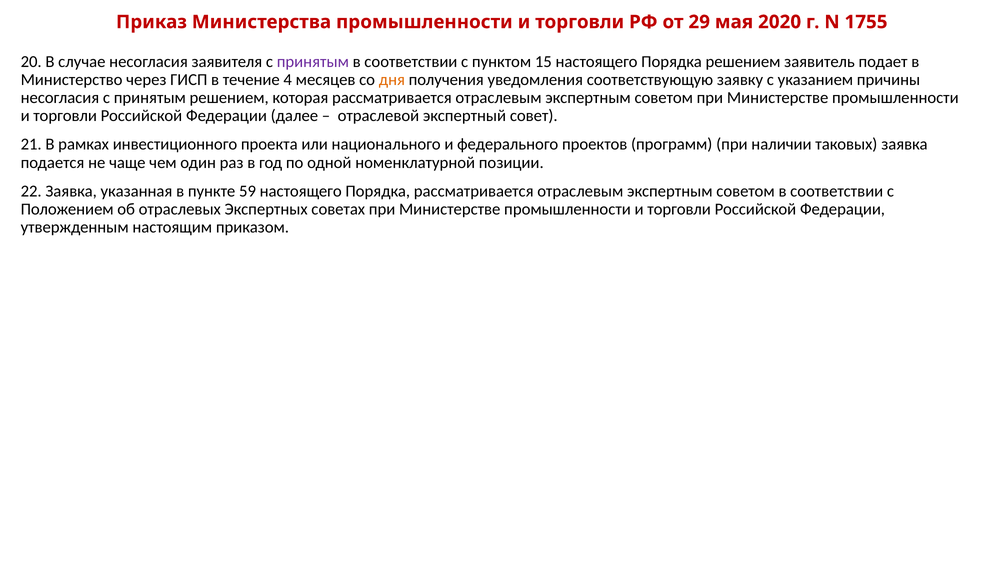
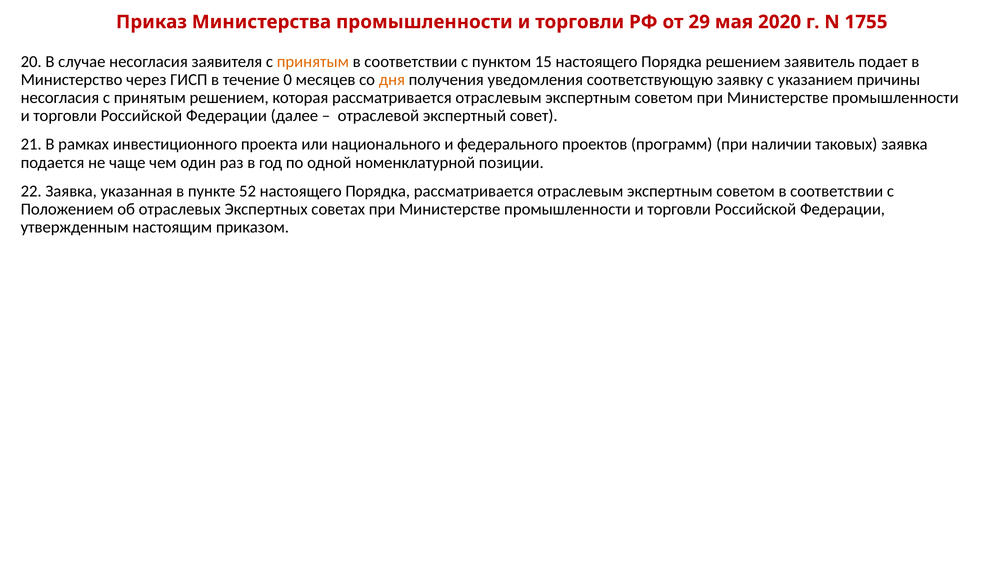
принятым at (313, 62) colour: purple -> orange
4: 4 -> 0
59: 59 -> 52
